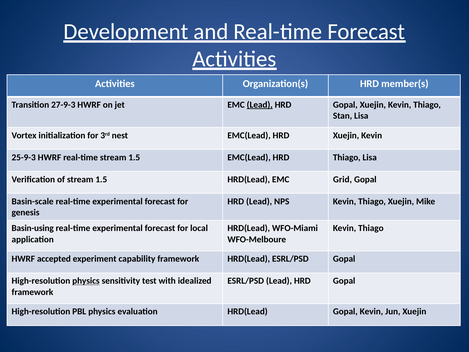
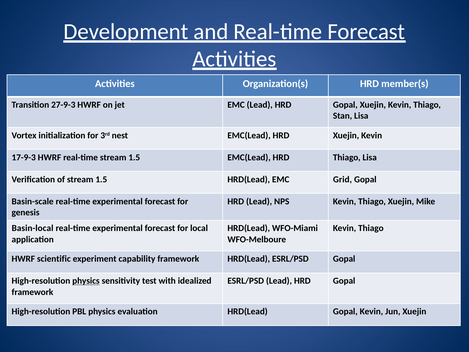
Lead at (260, 105) underline: present -> none
25-9-3: 25-9-3 -> 17-9-3
Basin-using: Basin-using -> Basin-local
accepted: accepted -> scientific
